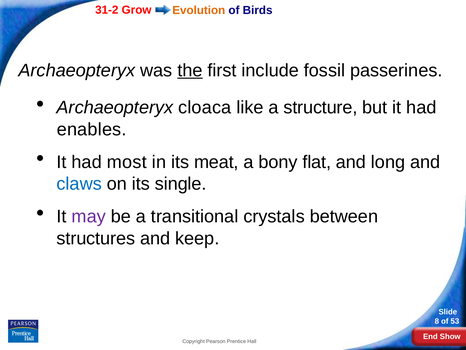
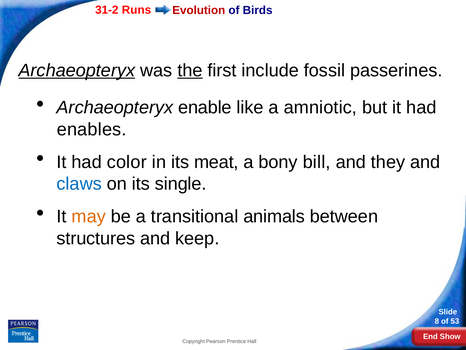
Grow: Grow -> Runs
Evolution colour: orange -> red
Archaeopteryx at (77, 70) underline: none -> present
cloaca: cloaca -> enable
structure: structure -> amniotic
most: most -> color
flat: flat -> bill
long: long -> they
may colour: purple -> orange
crystals: crystals -> animals
